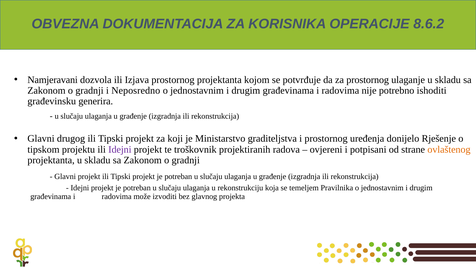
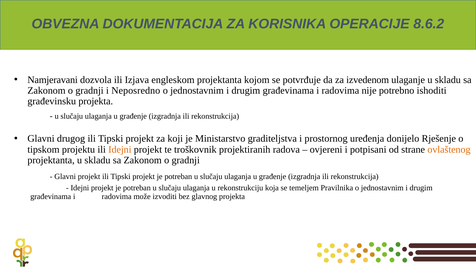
Izjava prostornog: prostornog -> engleskom
za prostornog: prostornog -> izvedenom
građevinsku generira: generira -> projekta
Idejni at (120, 149) colour: purple -> orange
